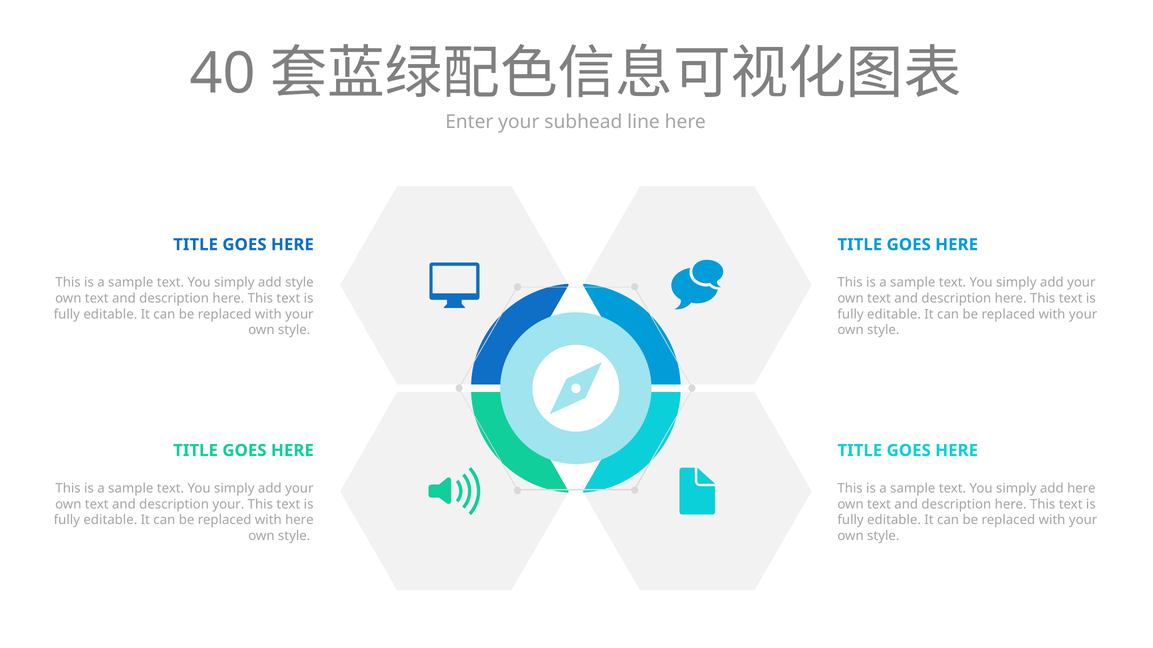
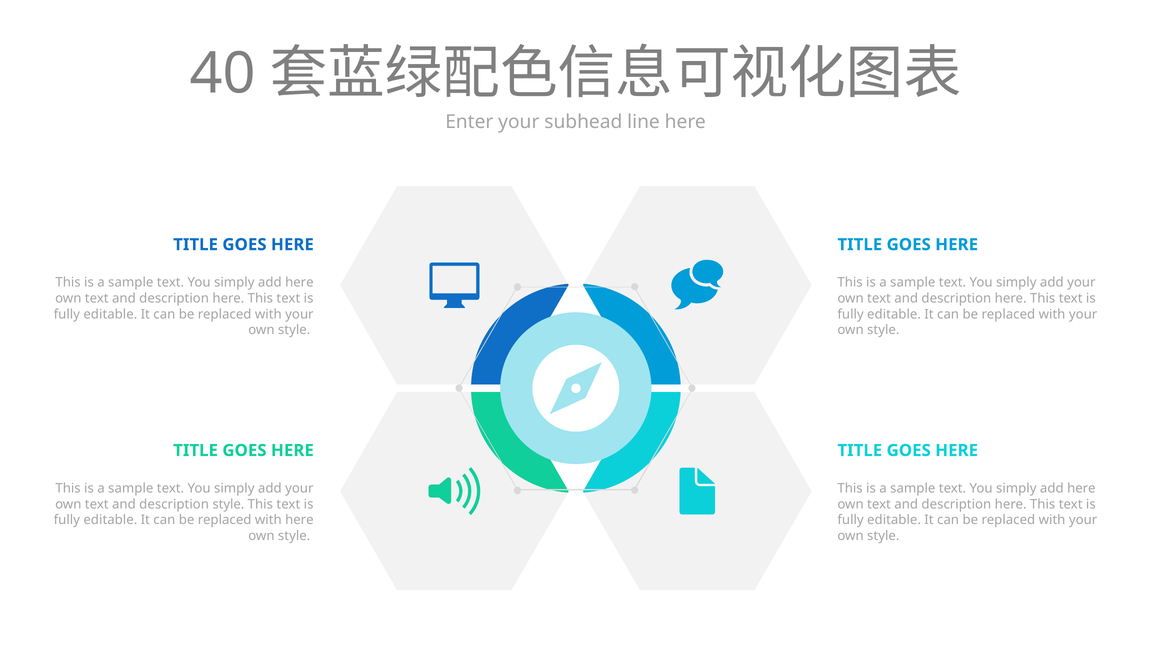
style at (299, 283): style -> here
description your: your -> style
